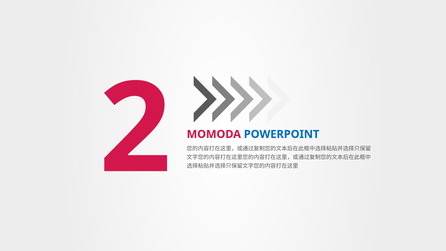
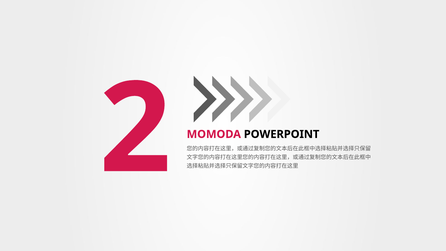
POWERPOINT colour: blue -> black
